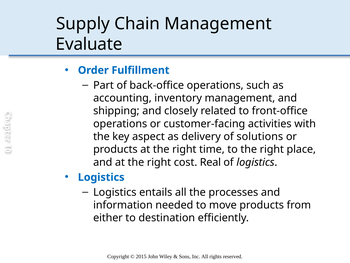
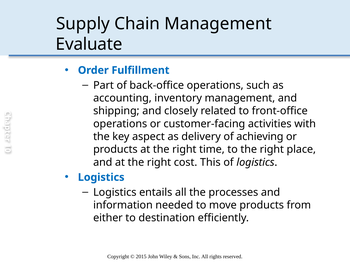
solutions: solutions -> achieving
Real: Real -> This
